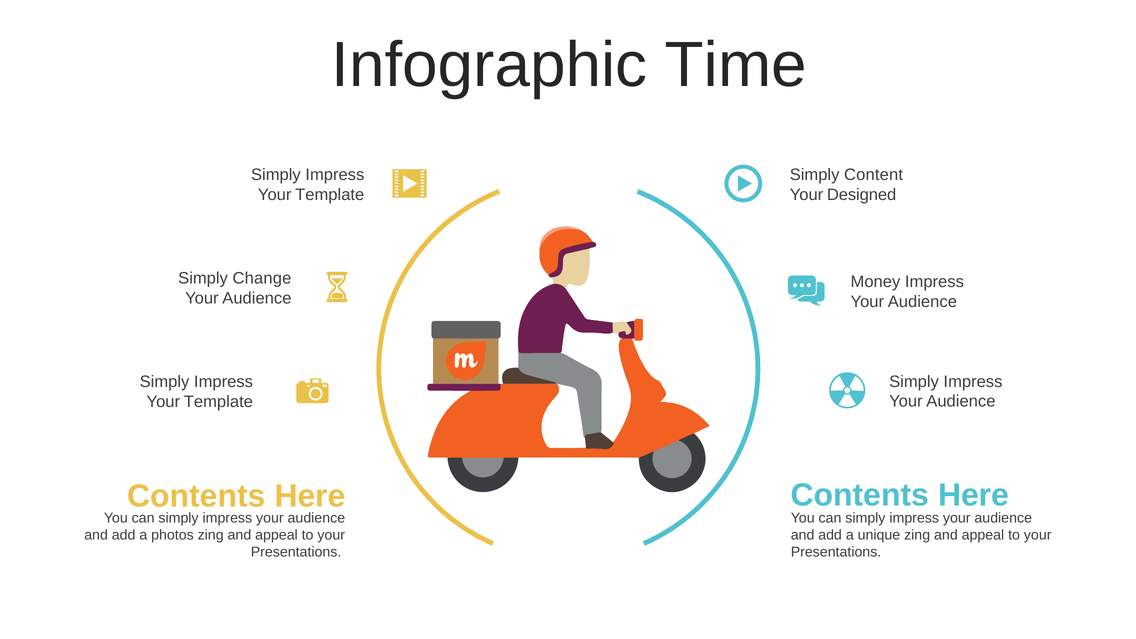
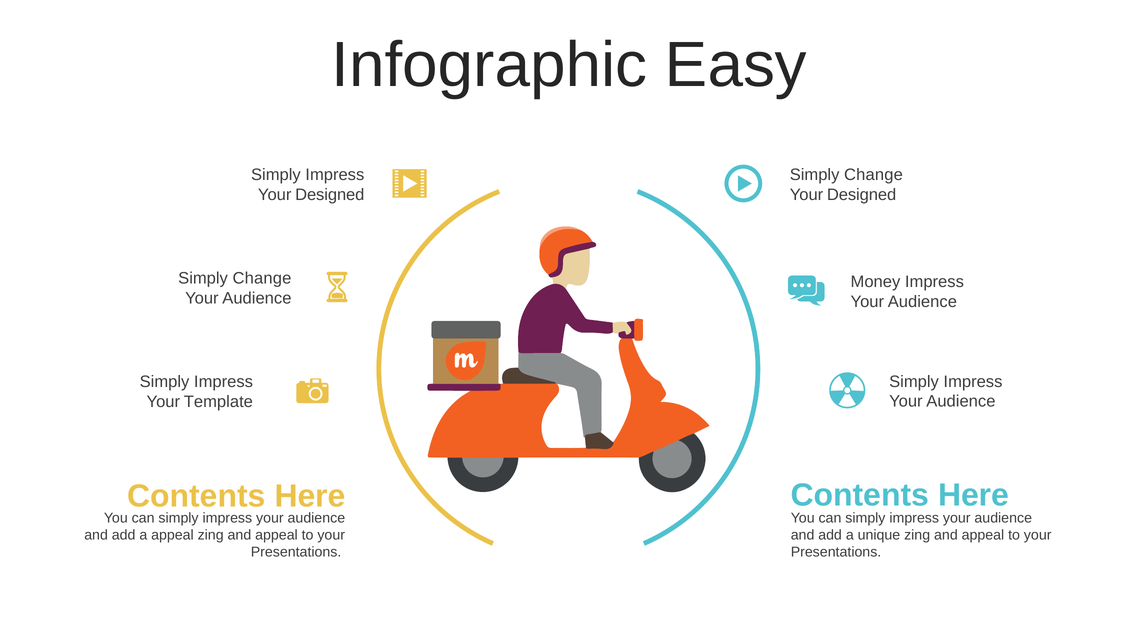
Time: Time -> Easy
Content at (874, 175): Content -> Change
Template at (330, 195): Template -> Designed
a photos: photos -> appeal
